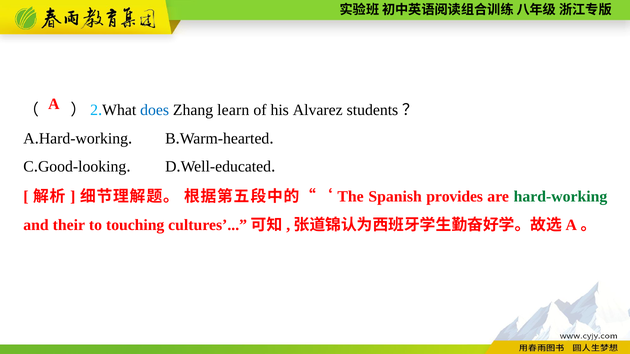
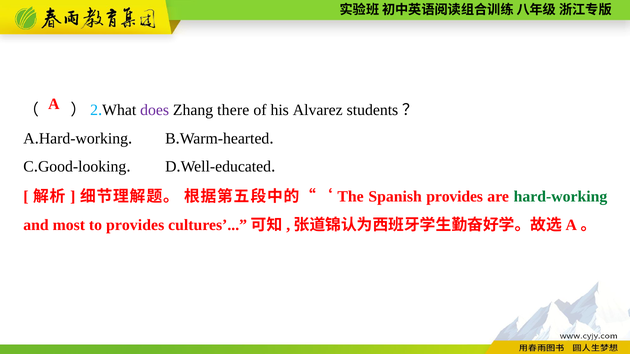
does colour: blue -> purple
learn: learn -> there
their: their -> most
to touching: touching -> provides
